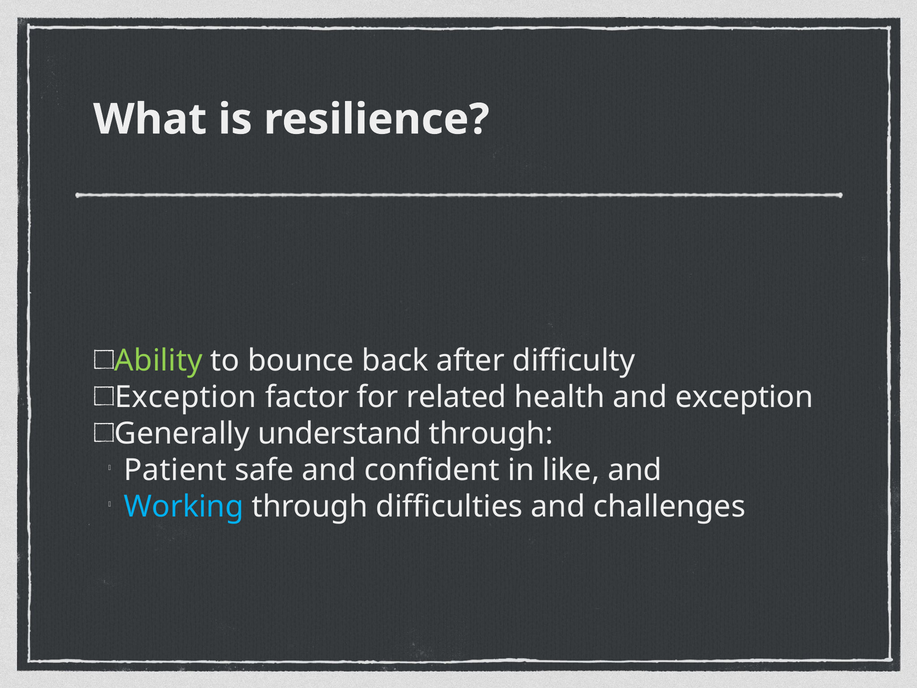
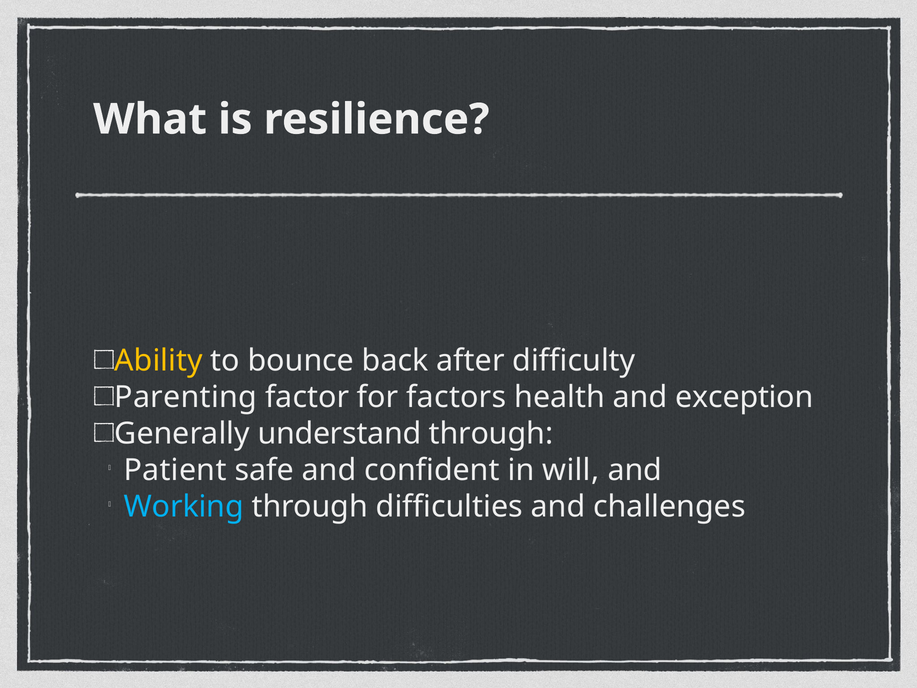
Ability colour: light green -> yellow
Exception at (186, 397): Exception -> Parenting
related: related -> factors
like: like -> will
